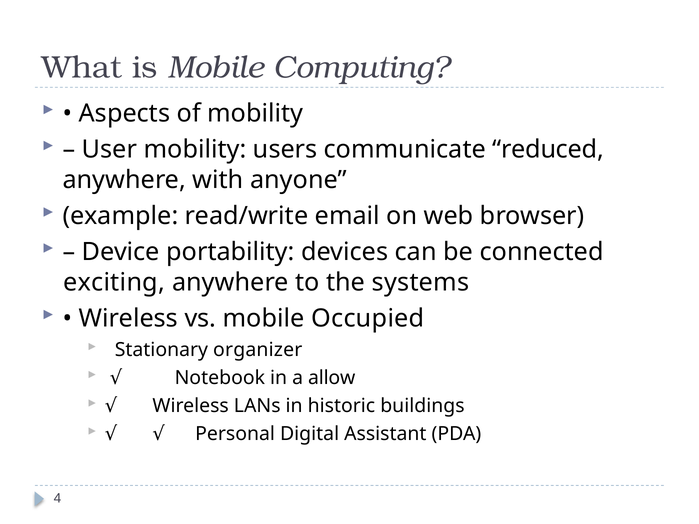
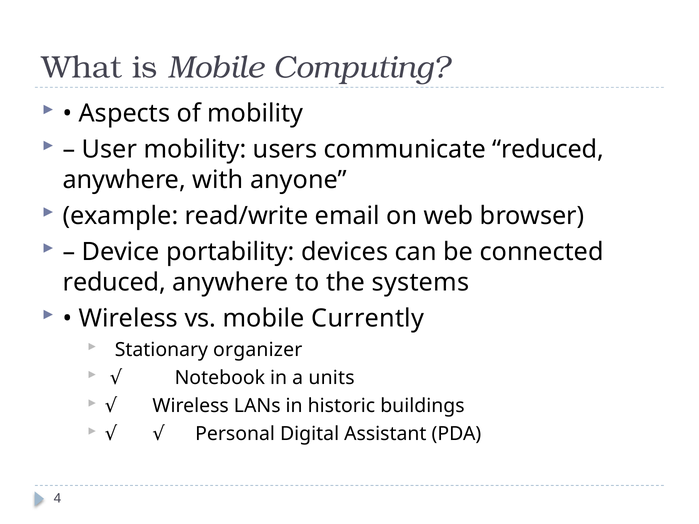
exciting at (114, 282): exciting -> reduced
Occupied: Occupied -> Currently
allow: allow -> units
